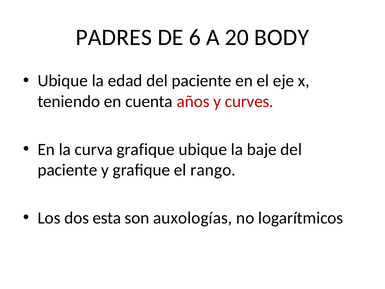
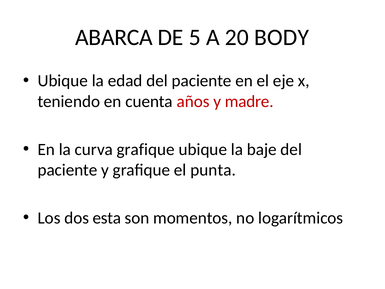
PADRES: PADRES -> ABARCA
6: 6 -> 5
curves: curves -> madre
rango: rango -> punta
auxologías: auxologías -> momentos
